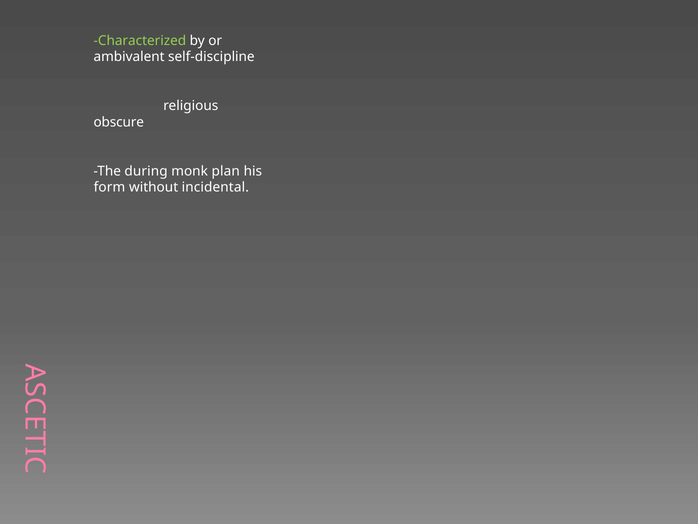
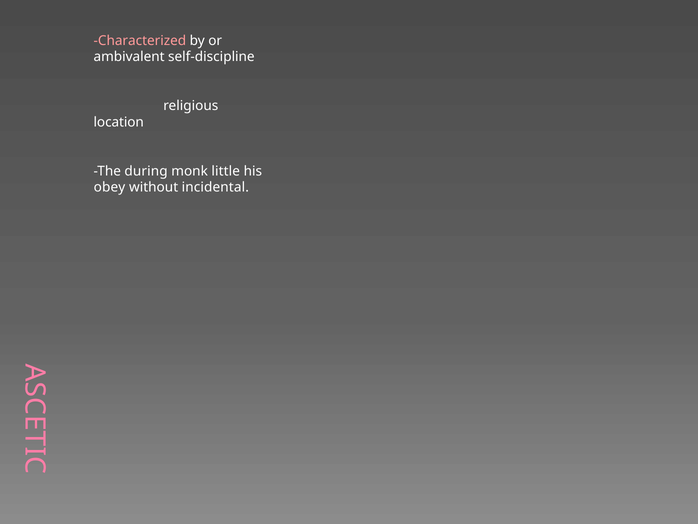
Characterized colour: light green -> pink
obscure: obscure -> location
plan: plan -> little
form: form -> obey
